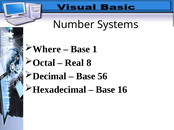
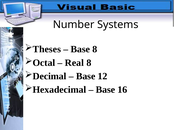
Where: Where -> Theses
Base 1: 1 -> 8
56: 56 -> 12
